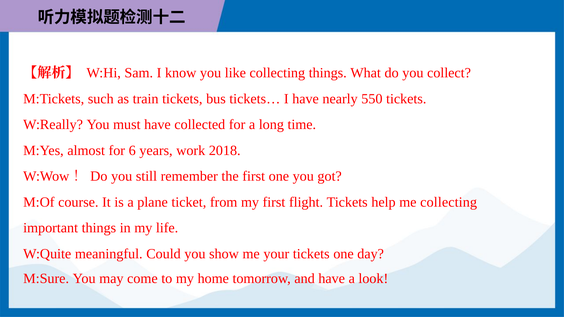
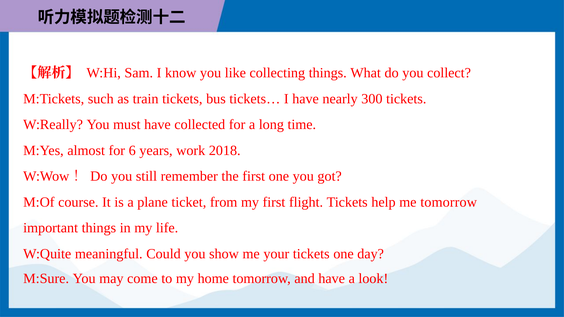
550: 550 -> 300
me collecting: collecting -> tomorrow
